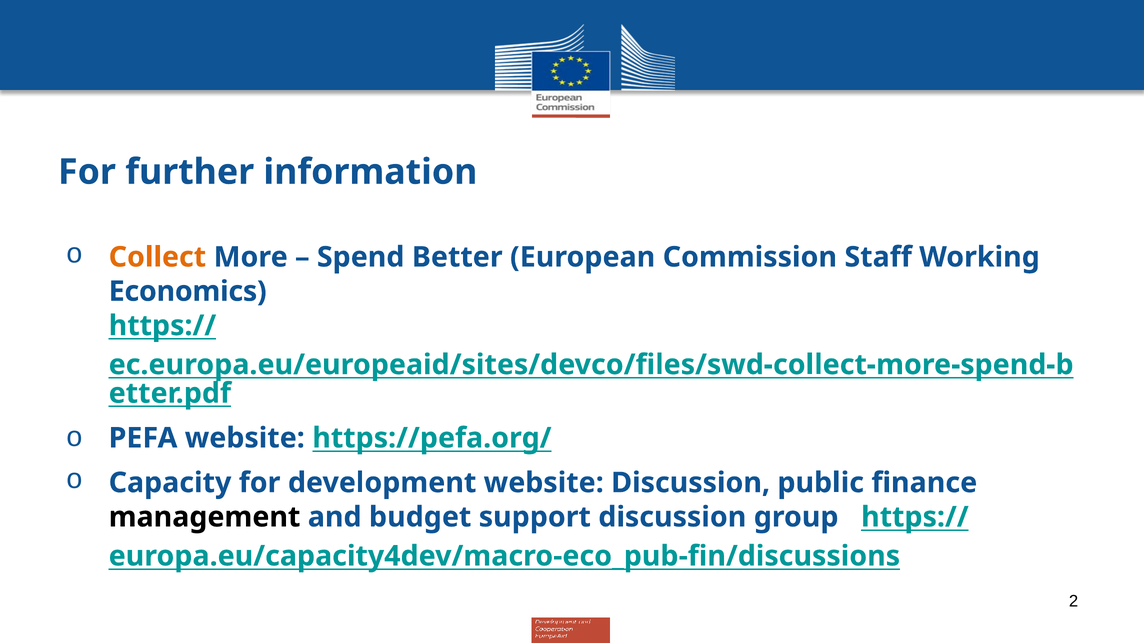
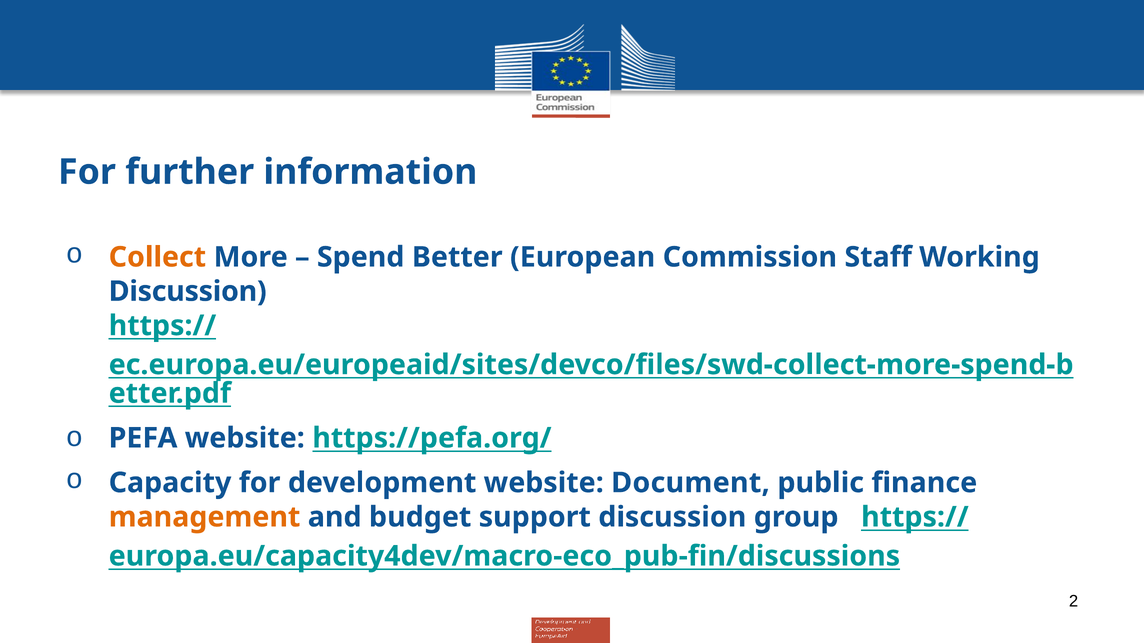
Economics at (188, 292): Economics -> Discussion
website Discussion: Discussion -> Document
management colour: black -> orange
